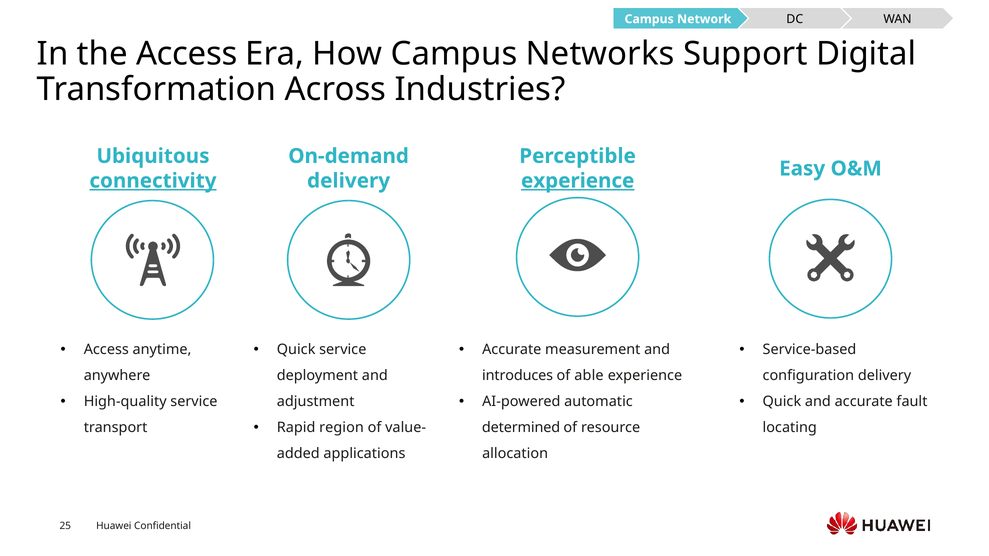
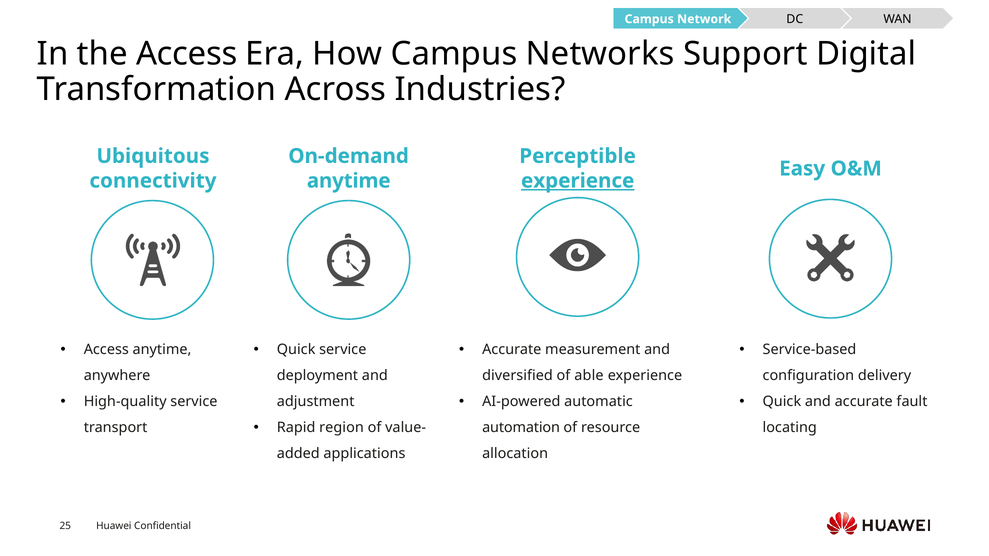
connectivity underline: present -> none
delivery at (349, 181): delivery -> anytime
introduces: introduces -> diversified
determined: determined -> automation
